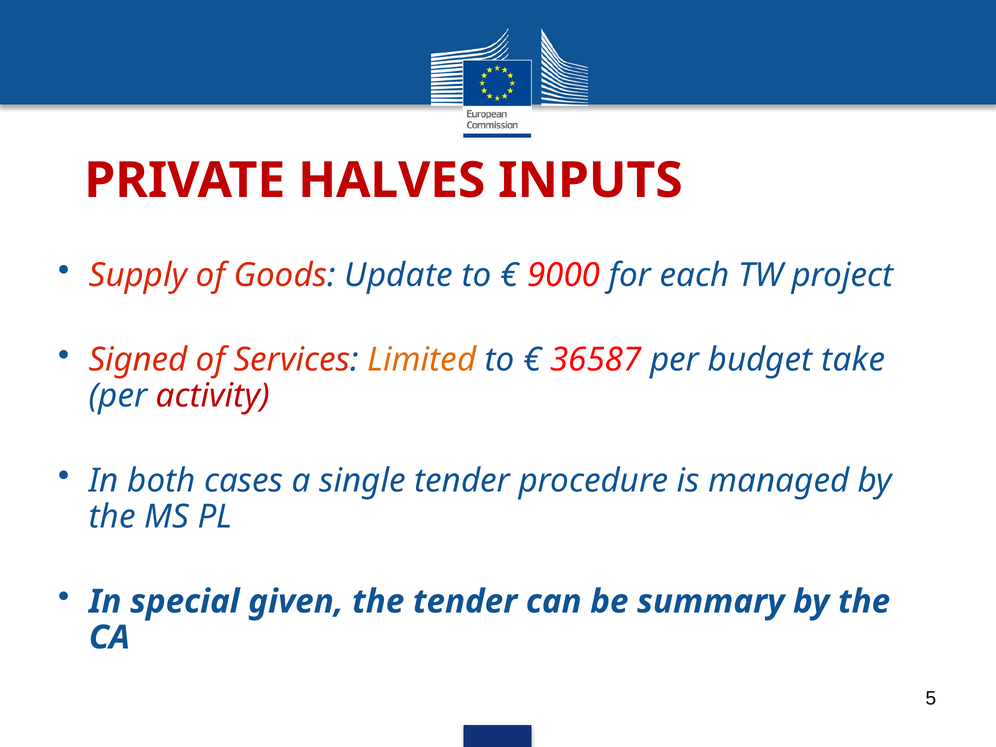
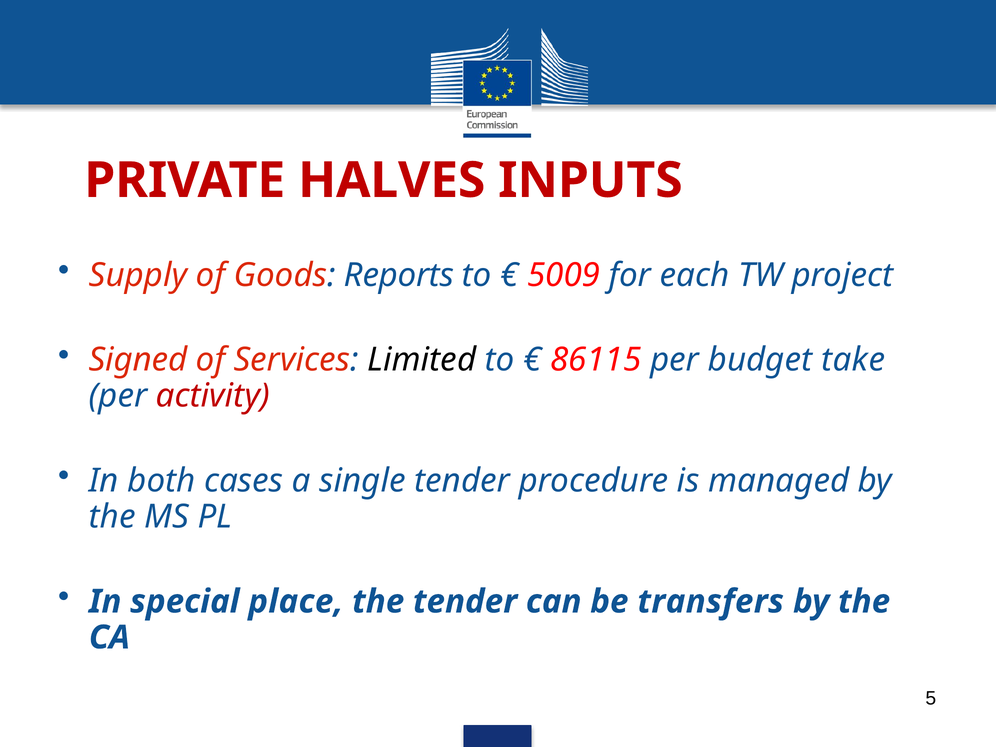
Update: Update -> Reports
9000: 9000 -> 5009
Limited colour: orange -> black
36587: 36587 -> 86115
given: given -> place
summary: summary -> transfers
